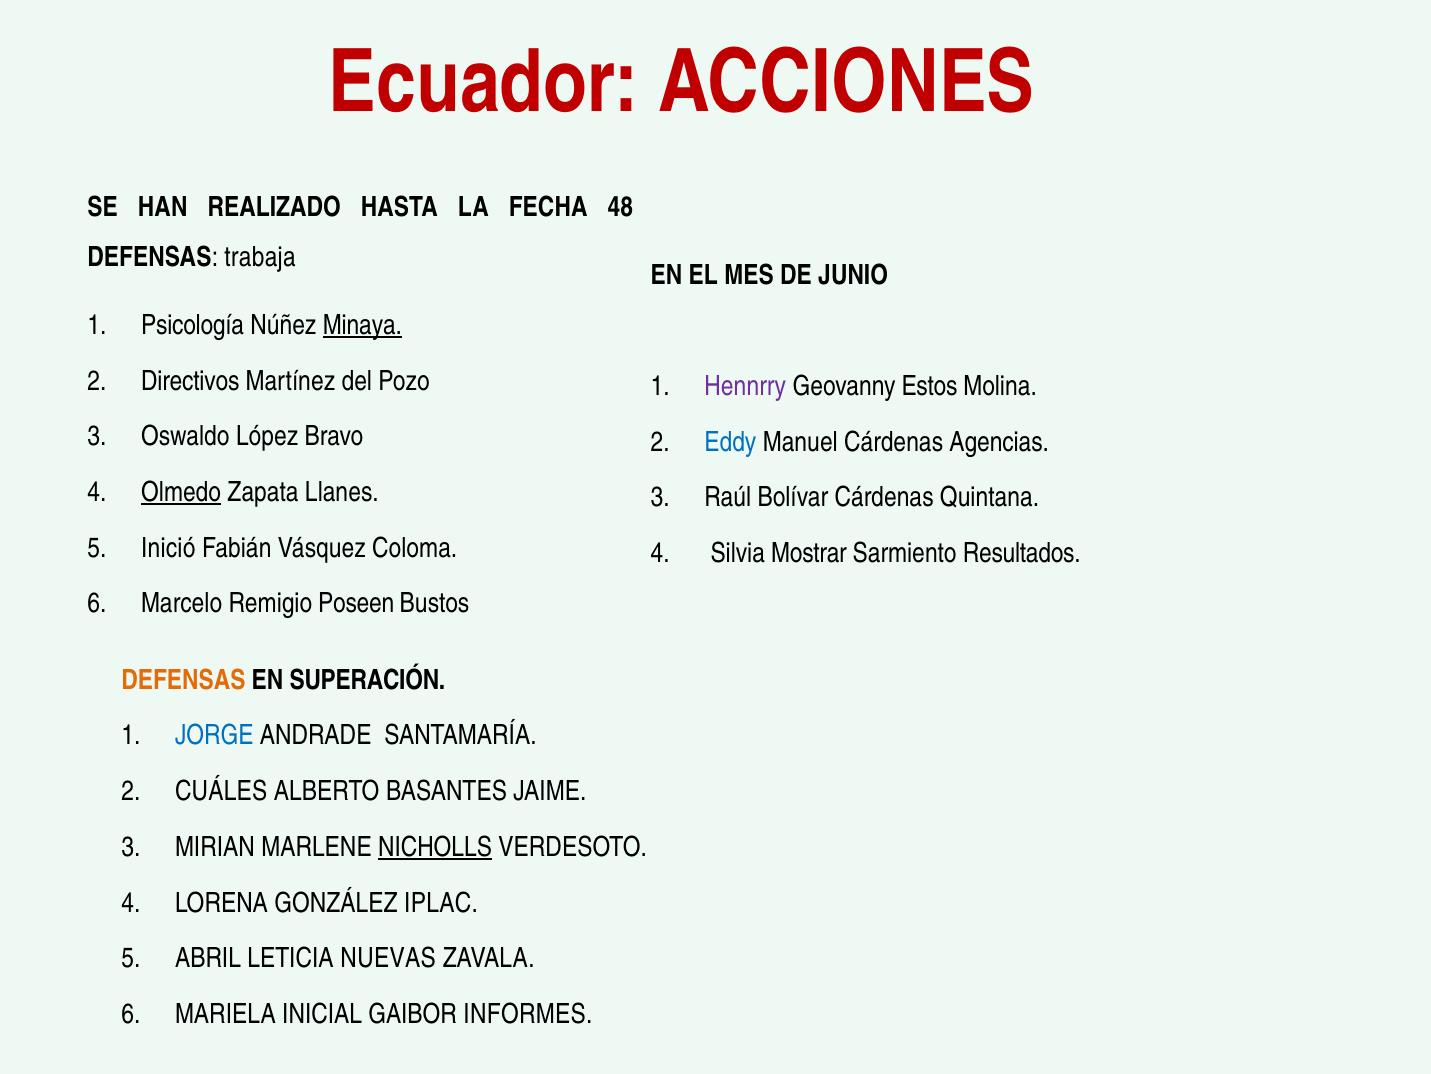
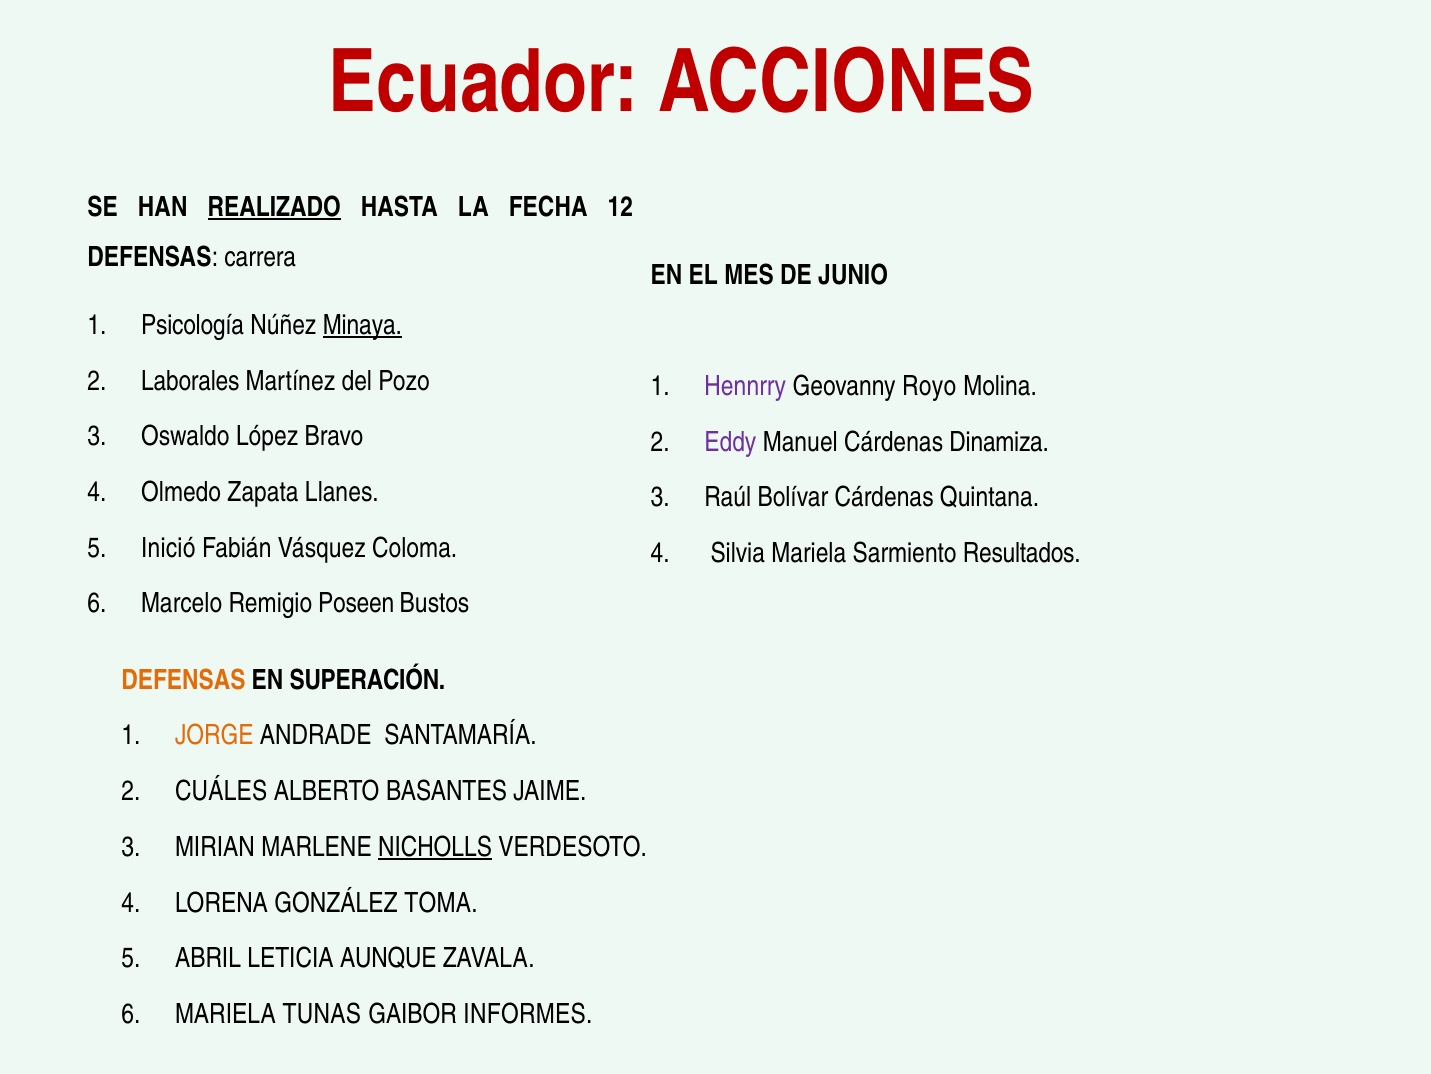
REALIZADO underline: none -> present
48: 48 -> 12
trabaja: trabaja -> carrera
Directivos: Directivos -> Laborales
Estos: Estos -> Royo
Eddy colour: blue -> purple
Agencias: Agencias -> Dinamiza
Olmedo underline: present -> none
Silvia Mostrar: Mostrar -> Mariela
JORGE colour: blue -> orange
IPLAC: IPLAC -> TOMA
NUEVAS: NUEVAS -> AUNQUE
INICIAL: INICIAL -> TUNAS
